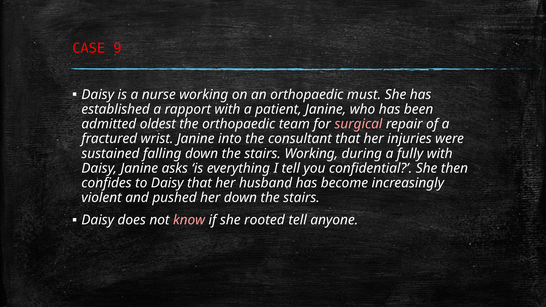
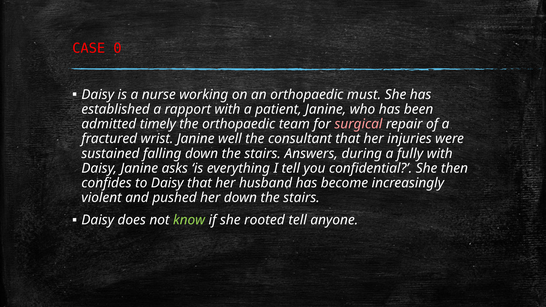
9: 9 -> 0
oldest: oldest -> timely
into: into -> well
stairs Working: Working -> Answers
know colour: pink -> light green
